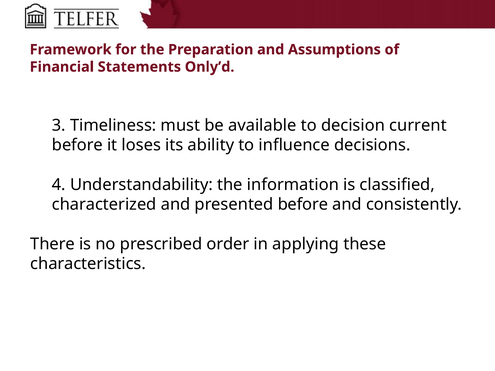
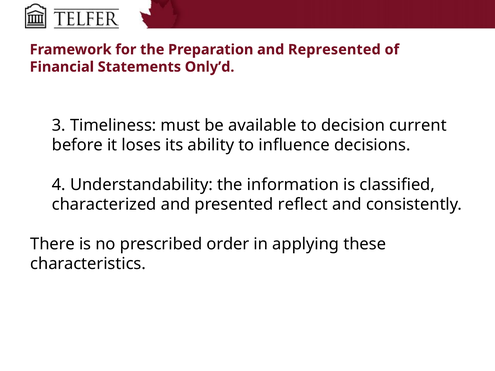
Assumptions: Assumptions -> Represented
presented before: before -> reflect
